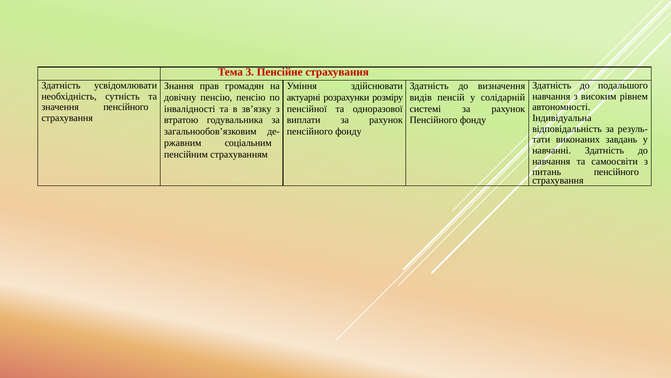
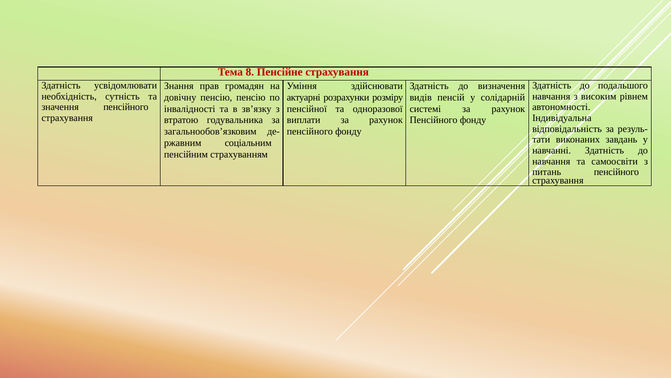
3: 3 -> 8
